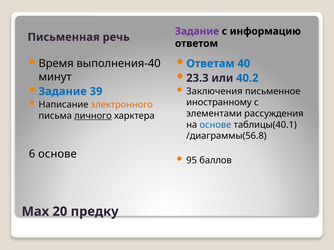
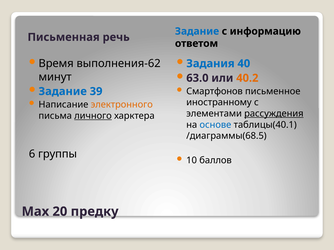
Задание at (197, 31) colour: purple -> blue
выполнения-40: выполнения-40 -> выполнения-62
Ответам: Ответам -> Задания
23.3: 23.3 -> 63.0
40.2 colour: blue -> orange
Заключения: Заключения -> Смартфонов
рассуждения underline: none -> present
/диаграммы(56.8: /диаграммы(56.8 -> /диаграммы(68.5
6 основе: основе -> группы
95: 95 -> 10
